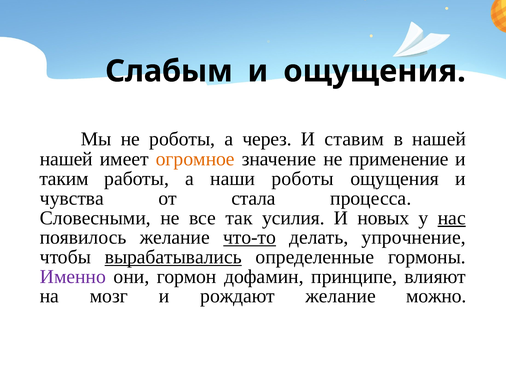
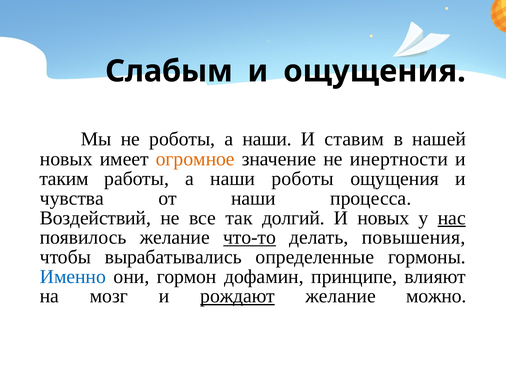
роботы а через: через -> наши
нашей at (66, 159): нашей -> новых
применение: применение -> инертности
от стала: стала -> наши
Словесными: Словесными -> Воздействий
усилия: усилия -> долгий
упрочнение: упрочнение -> повышения
вырабатывались underline: present -> none
Именно colour: purple -> blue
рождают underline: none -> present
